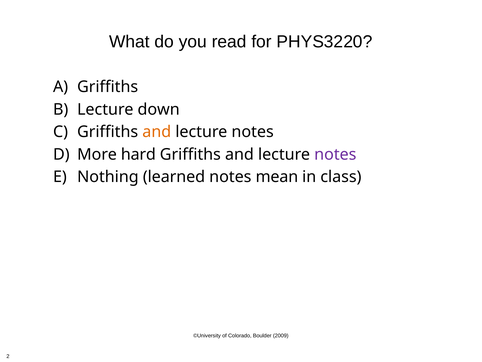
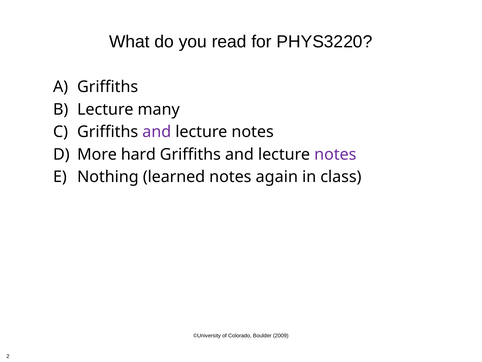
down: down -> many
and at (157, 132) colour: orange -> purple
mean: mean -> again
